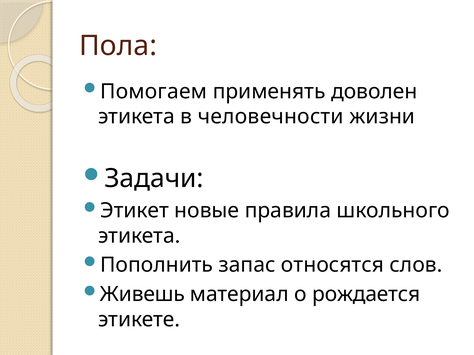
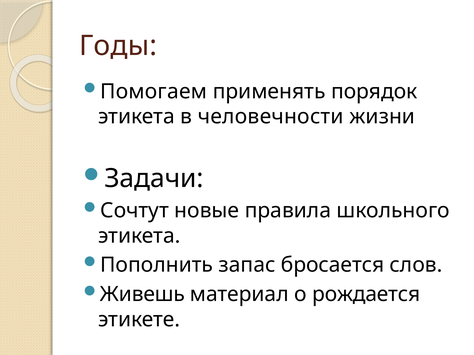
Пола: Пола -> Годы
доволен: доволен -> порядок
Этикет: Этикет -> Сочтут
относятся: относятся -> бросается
